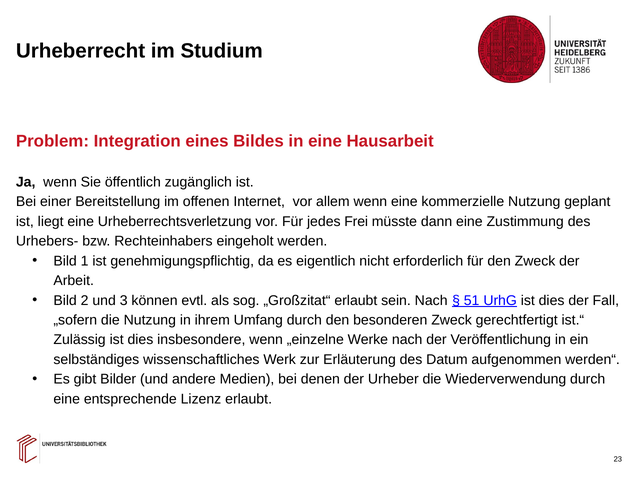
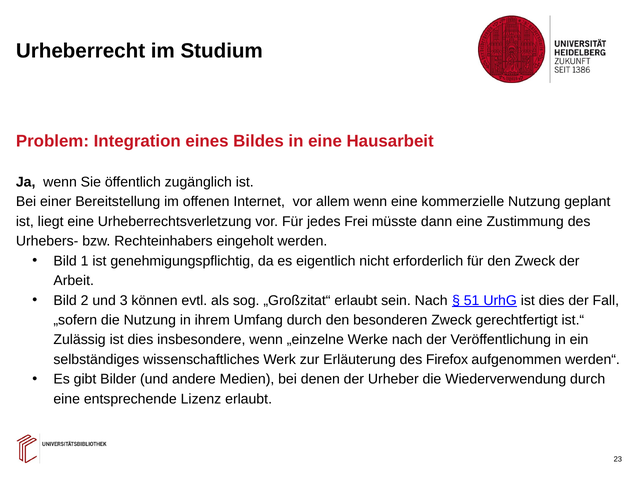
Datum: Datum -> Firefox
